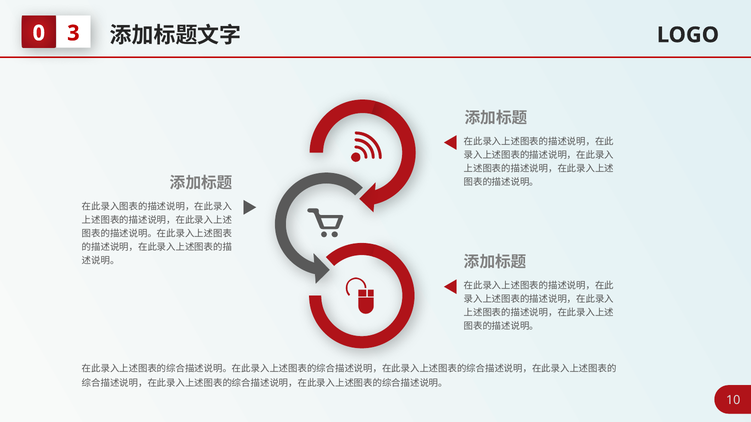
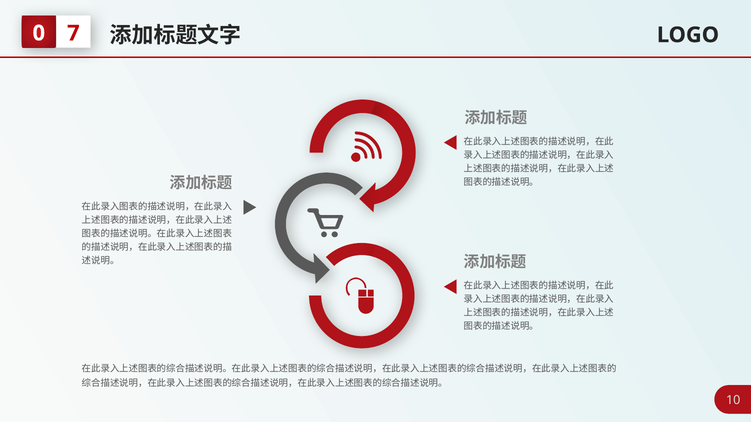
3: 3 -> 7
